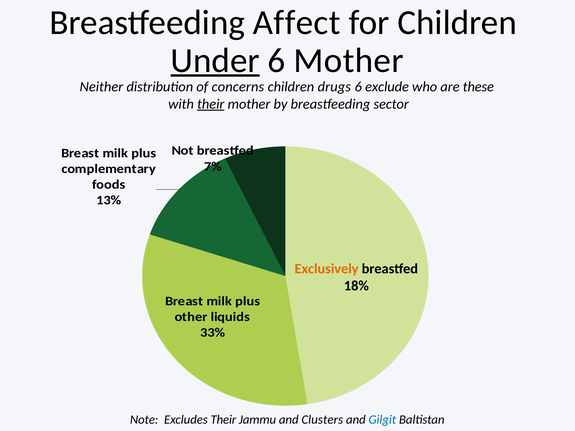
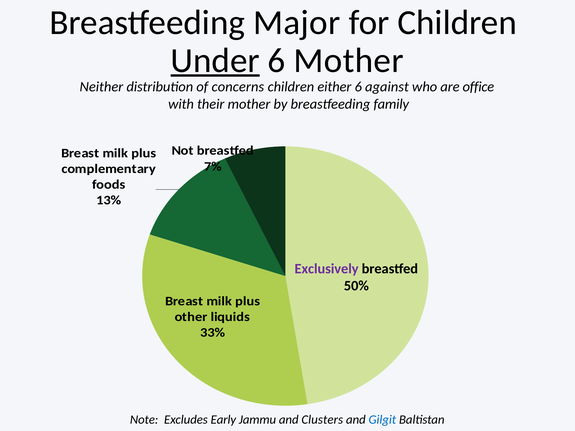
Affect: Affect -> Major
drugs: drugs -> either
exclude: exclude -> against
these: these -> office
their at (211, 104) underline: present -> none
sector: sector -> family
Exclusively colour: orange -> purple
18%: 18% -> 50%
Excludes Their: Their -> Early
